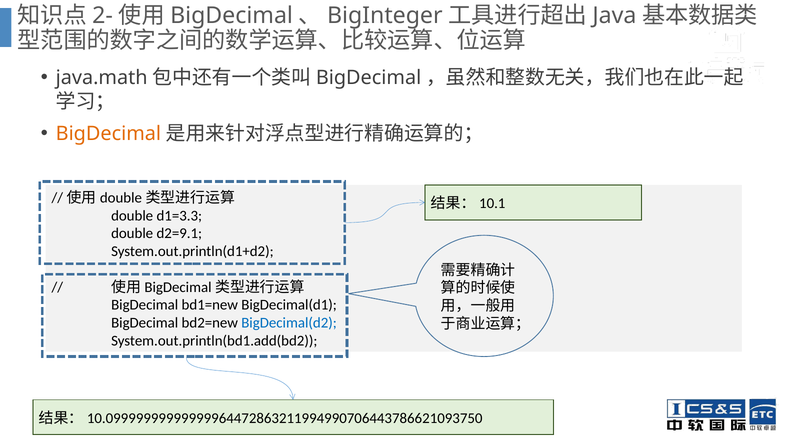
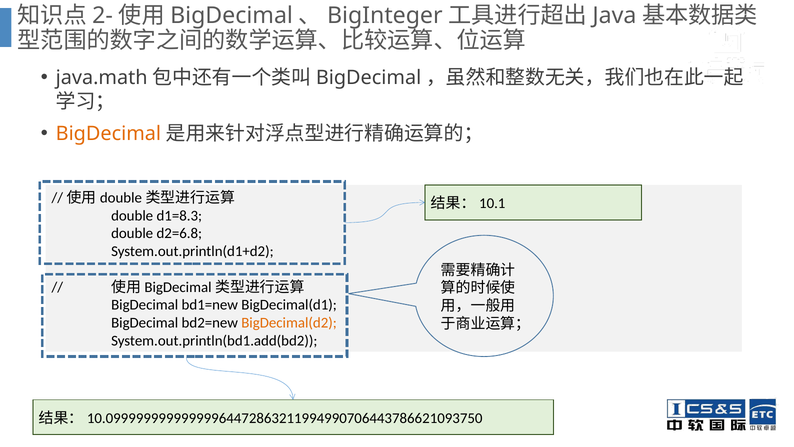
d1=3.3: d1=3.3 -> d1=8.3
d2=9.1: d2=9.1 -> d2=6.8
BigDecimal(d2 colour: blue -> orange
